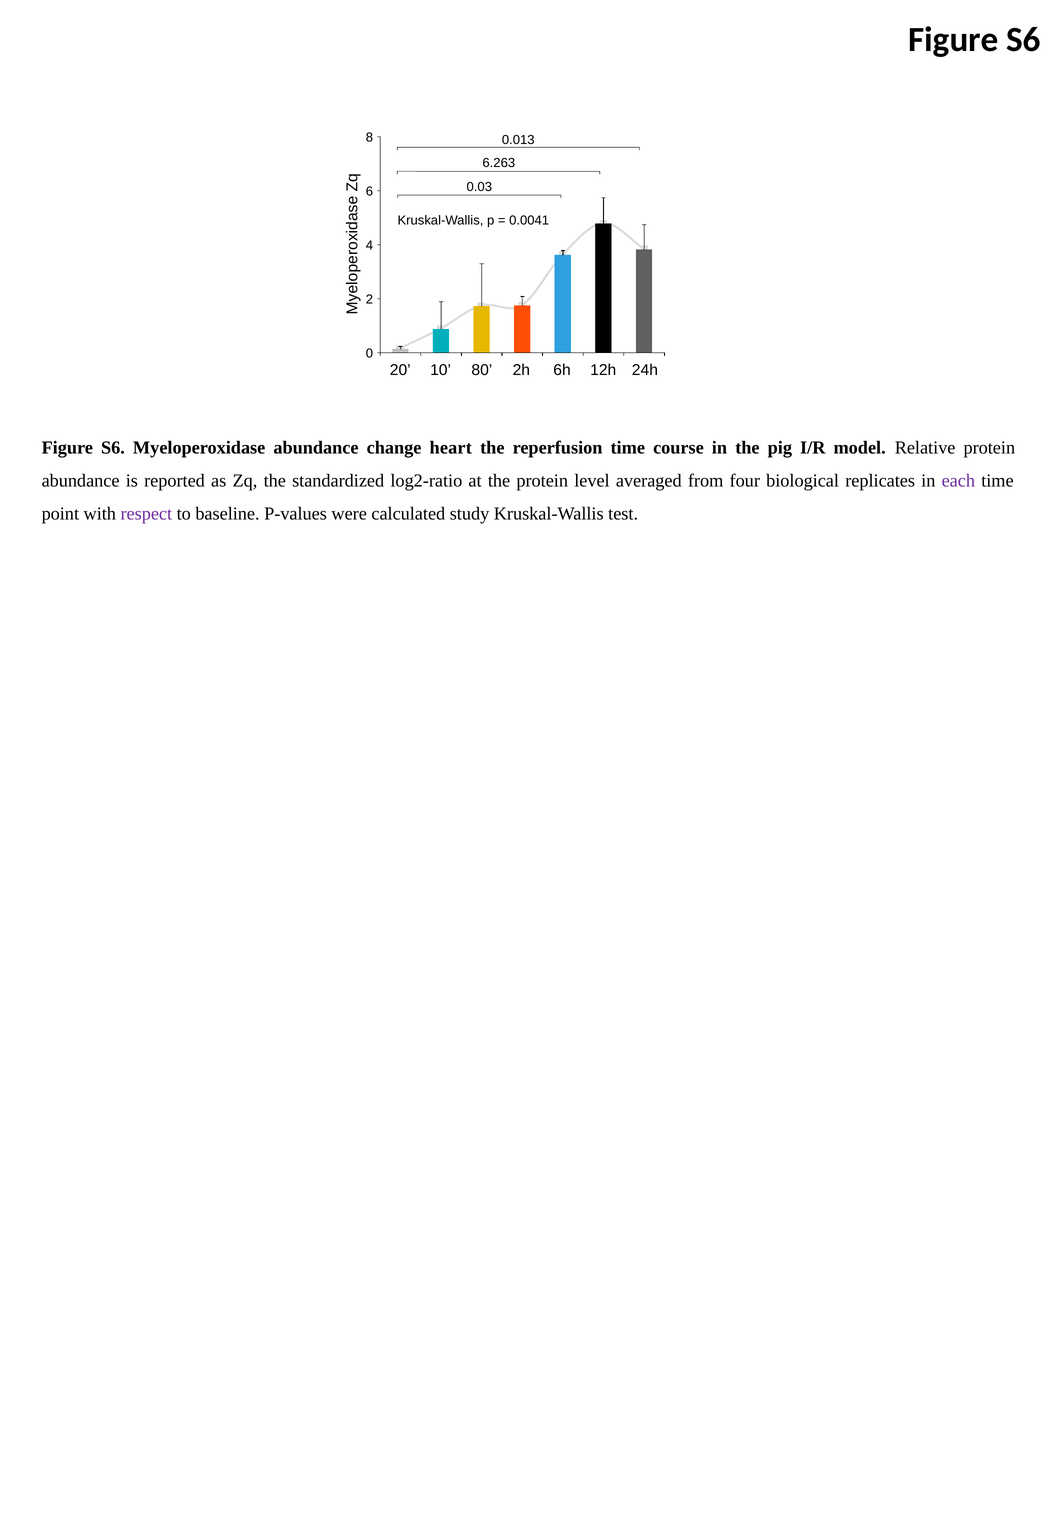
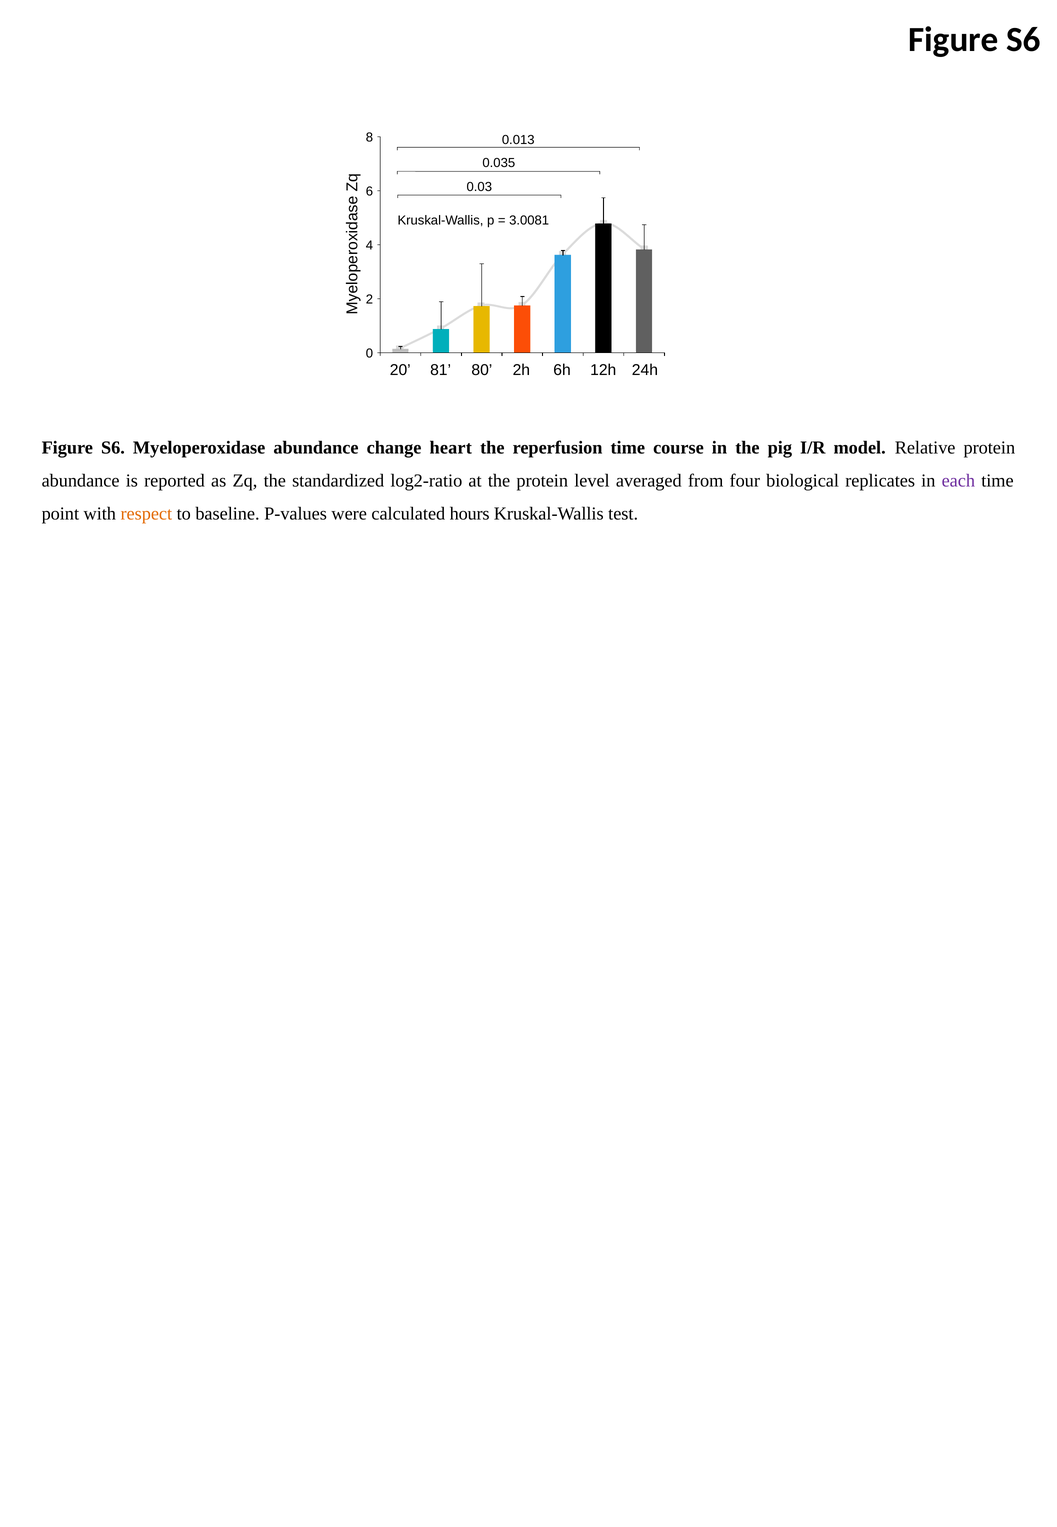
6.263: 6.263 -> 0.035
0.0041: 0.0041 -> 3.0081
10: 10 -> 81
respect colour: purple -> orange
study: study -> hours
